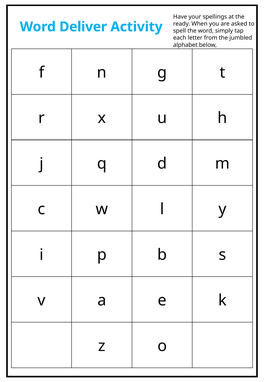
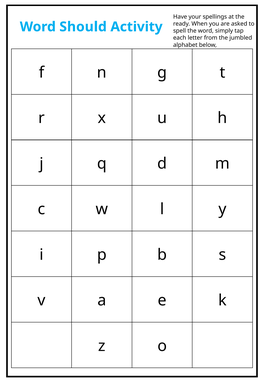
Deliver: Deliver -> Should
